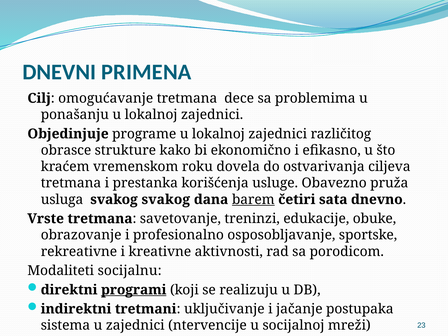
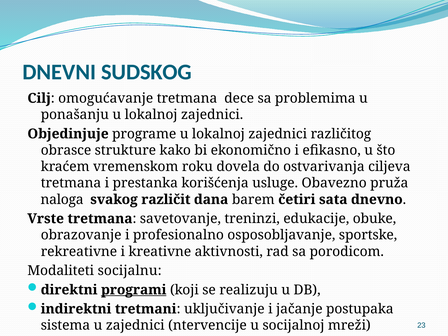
PRIMENA: PRIMENA -> SUDSKOG
usluga: usluga -> naloga
svakog svakog: svakog -> različit
barem underline: present -> none
